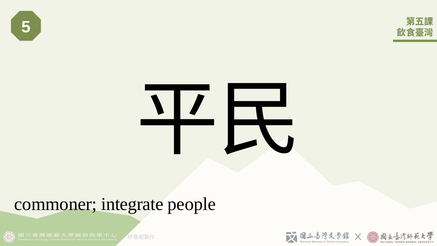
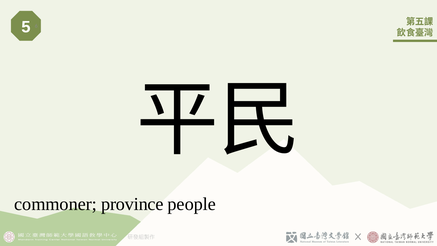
integrate: integrate -> province
